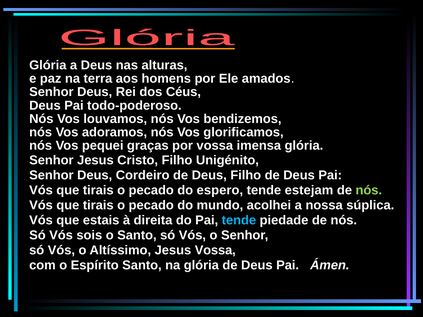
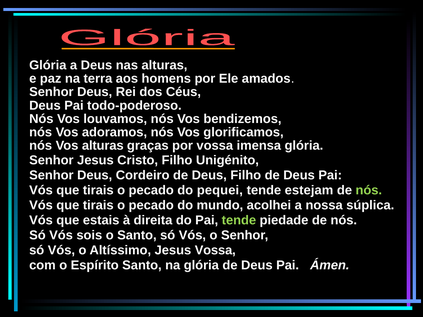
Vos pequei: pequei -> alturas
espero: espero -> pequei
tende at (239, 220) colour: light blue -> light green
